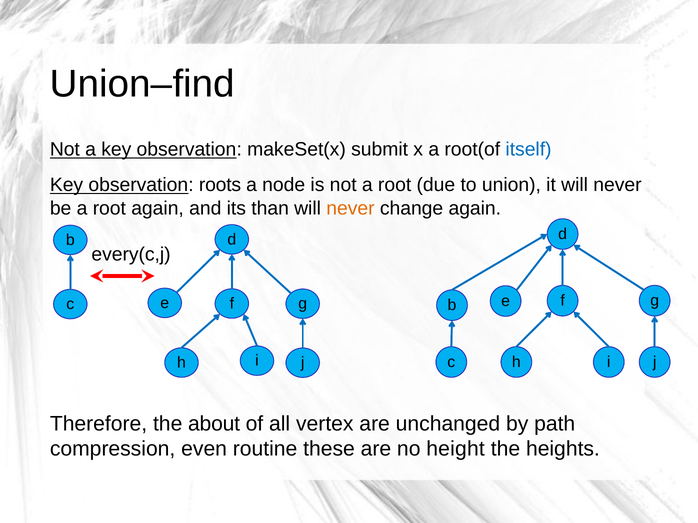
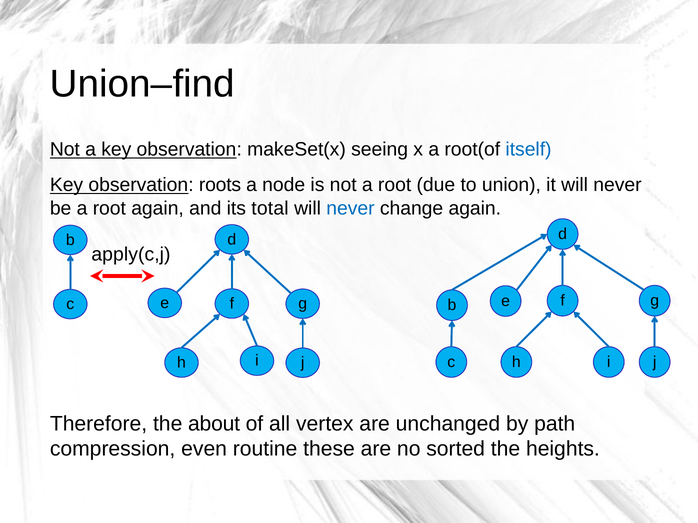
submit: submit -> seeing
than: than -> total
never at (350, 208) colour: orange -> blue
every(c,j: every(c,j -> apply(c,j
height: height -> sorted
